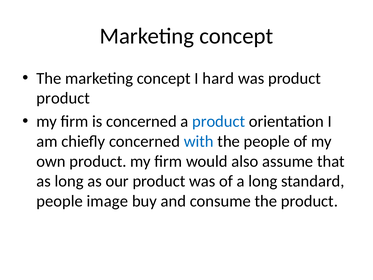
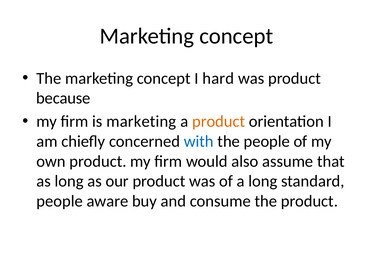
product at (63, 98): product -> because
is concerned: concerned -> marketing
product at (219, 121) colour: blue -> orange
image: image -> aware
